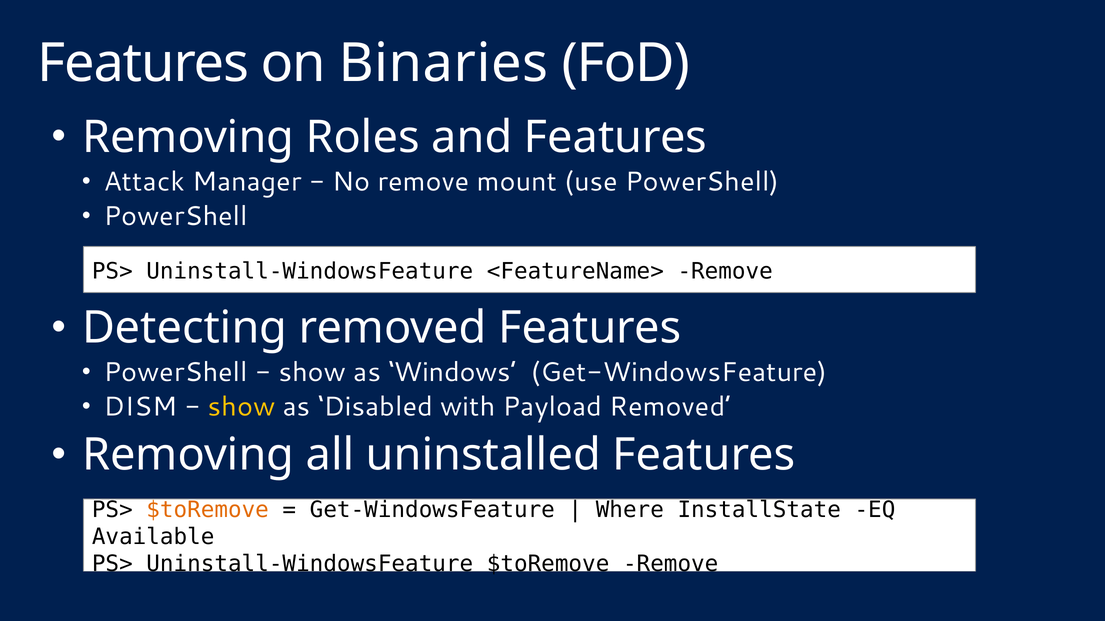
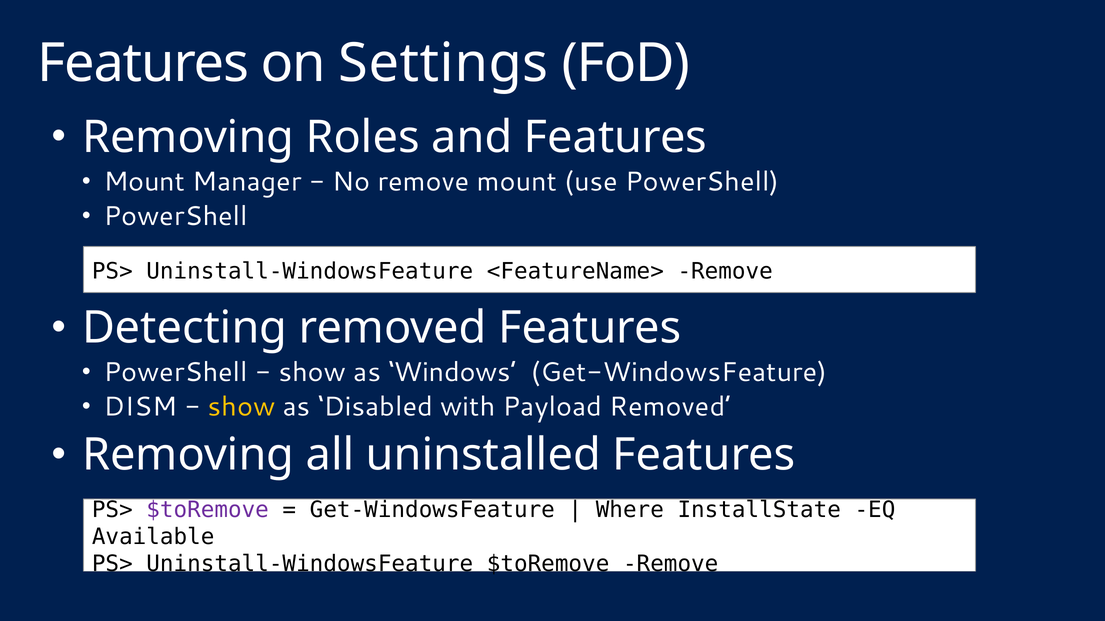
Binaries: Binaries -> Settings
Attack at (144, 182): Attack -> Mount
$toRemove at (208, 510) colour: orange -> purple
